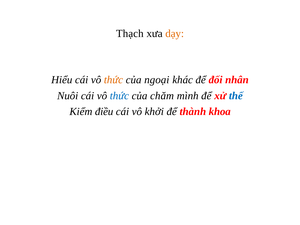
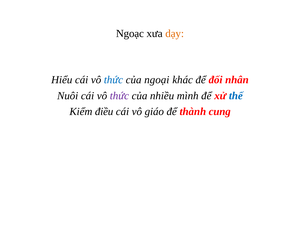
Thạch: Thạch -> Ngoạc
thức at (113, 80) colour: orange -> blue
thức at (119, 96) colour: blue -> purple
chăm: chăm -> nhiều
khởi: khởi -> giáo
khoa: khoa -> cung
